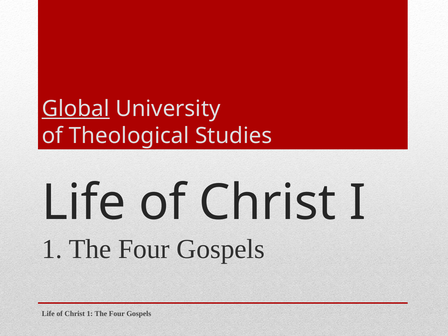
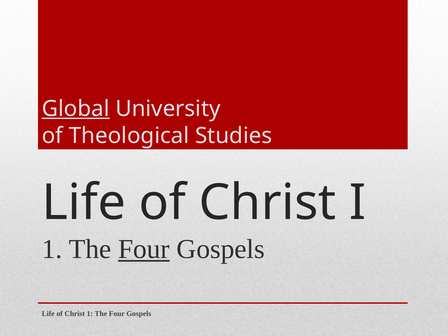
Four at (144, 249) underline: none -> present
